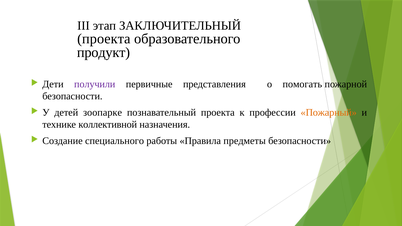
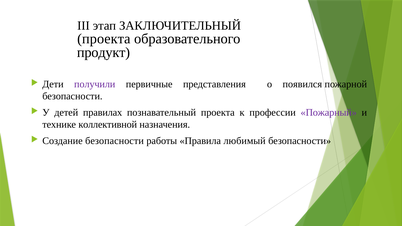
помогать: помогать -> появился
зоопарке: зоопарке -> правилах
Пожарный colour: orange -> purple
Создание специального: специального -> безопасности
предметы: предметы -> любимый
